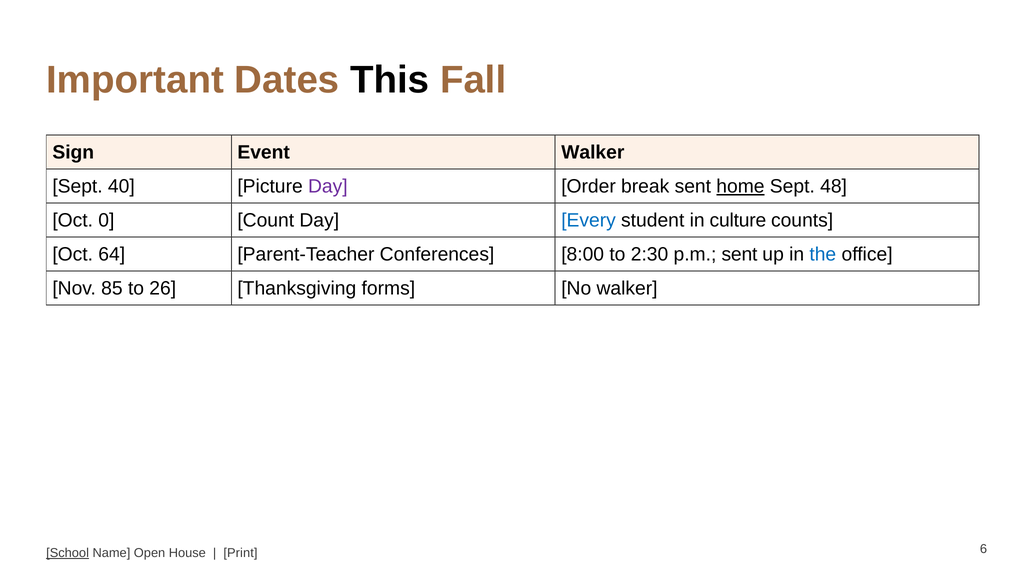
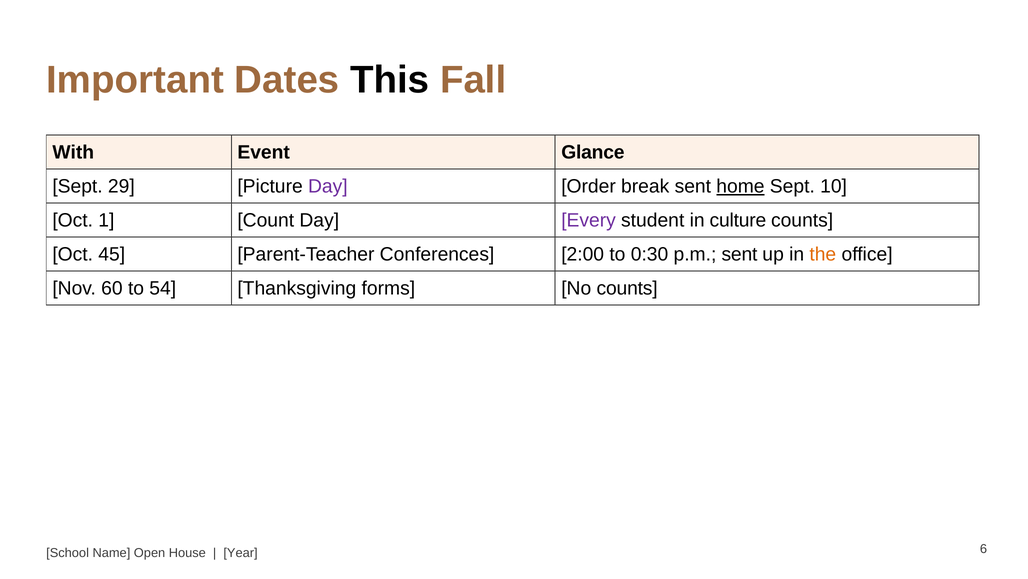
Sign: Sign -> With
Event Walker: Walker -> Glance
40: 40 -> 29
48: 48 -> 10
0: 0 -> 1
Every colour: blue -> purple
64: 64 -> 45
8:00: 8:00 -> 2:00
2:30: 2:30 -> 0:30
the colour: blue -> orange
85: 85 -> 60
26: 26 -> 54
No walker: walker -> counts
School underline: present -> none
Print: Print -> Year
